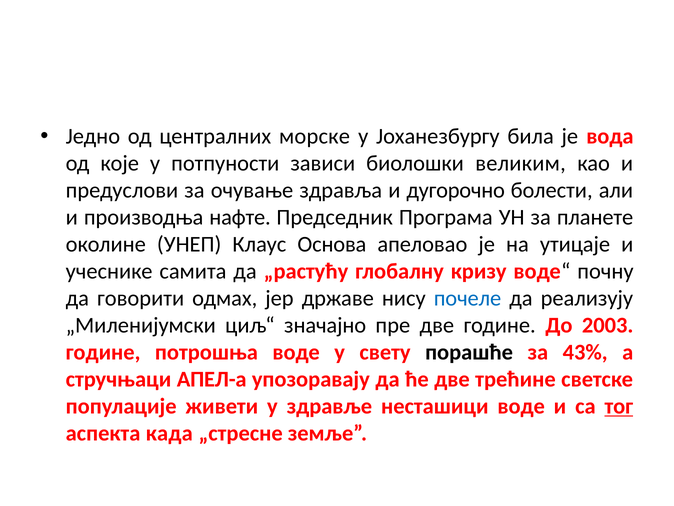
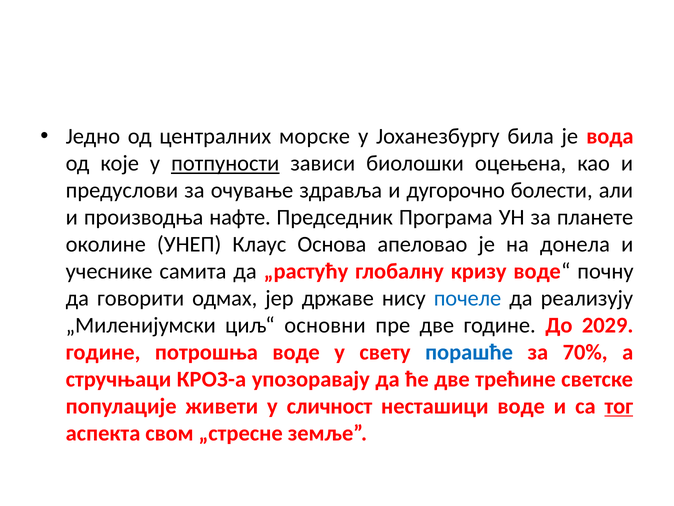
потпуности underline: none -> present
великим: великим -> оцењена
утицаје: утицаје -> донела
значајно: значајно -> основни
2003: 2003 -> 2029
порашће colour: black -> blue
43%: 43% -> 70%
АПЕЛ-а: АПЕЛ-а -> КРОЗ-а
здравље: здравље -> сличност
када: када -> свом
